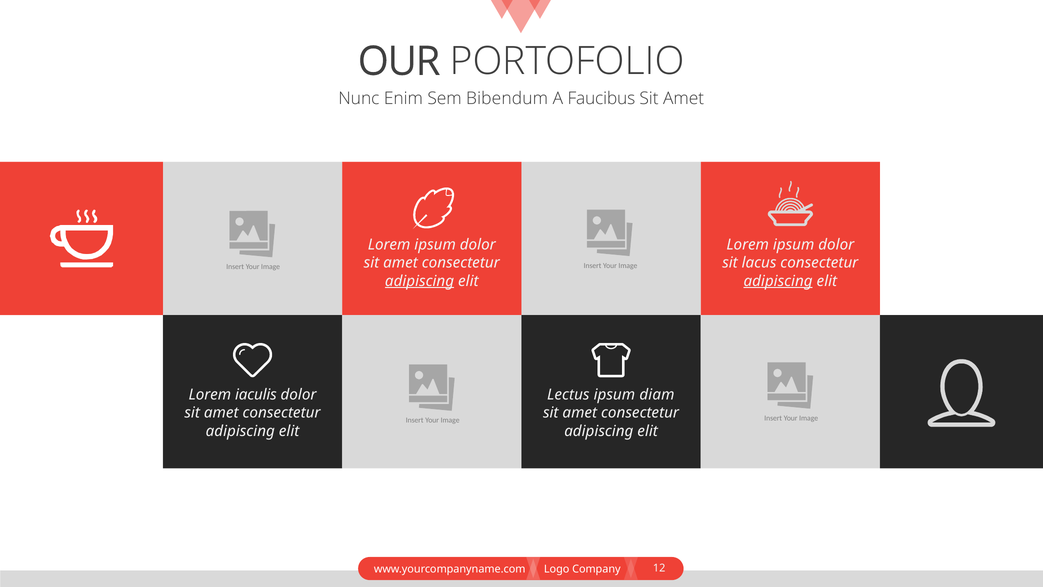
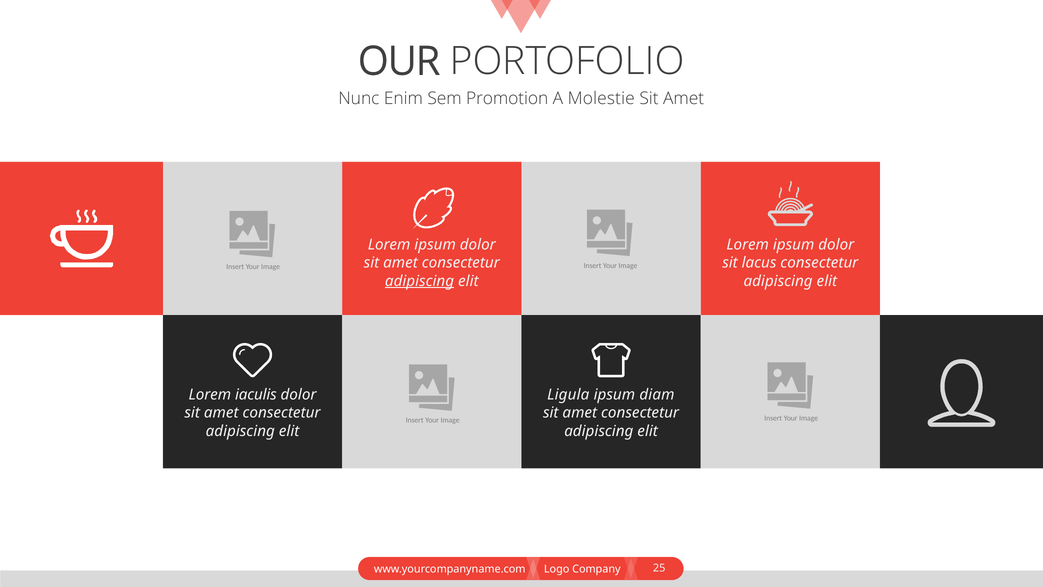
Bibendum: Bibendum -> Promotion
Faucibus: Faucibus -> Molestie
adipiscing at (778, 281) underline: present -> none
Lectus: Lectus -> Ligula
12: 12 -> 25
